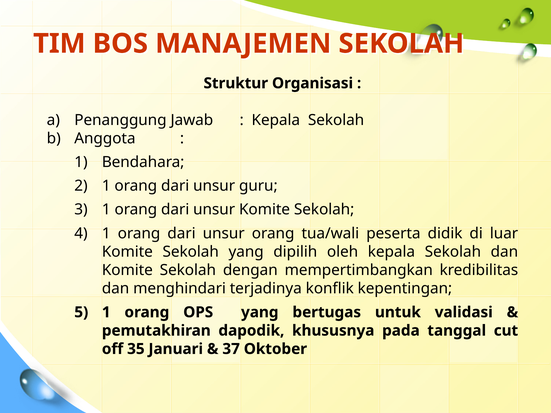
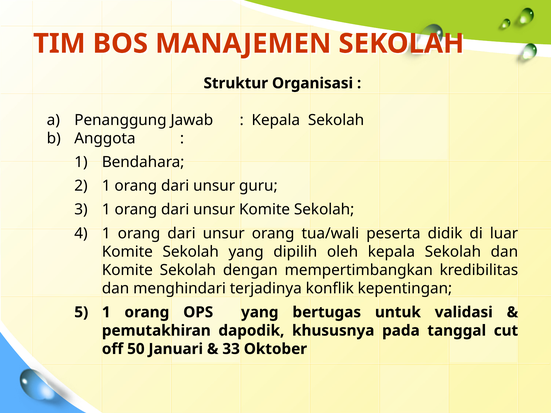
35: 35 -> 50
37: 37 -> 33
